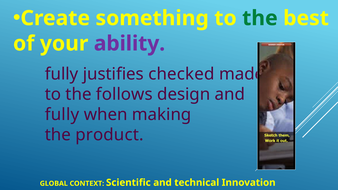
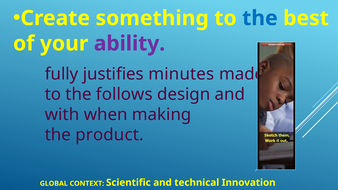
the at (260, 18) colour: green -> blue
checked: checked -> minutes
fully at (62, 115): fully -> with
